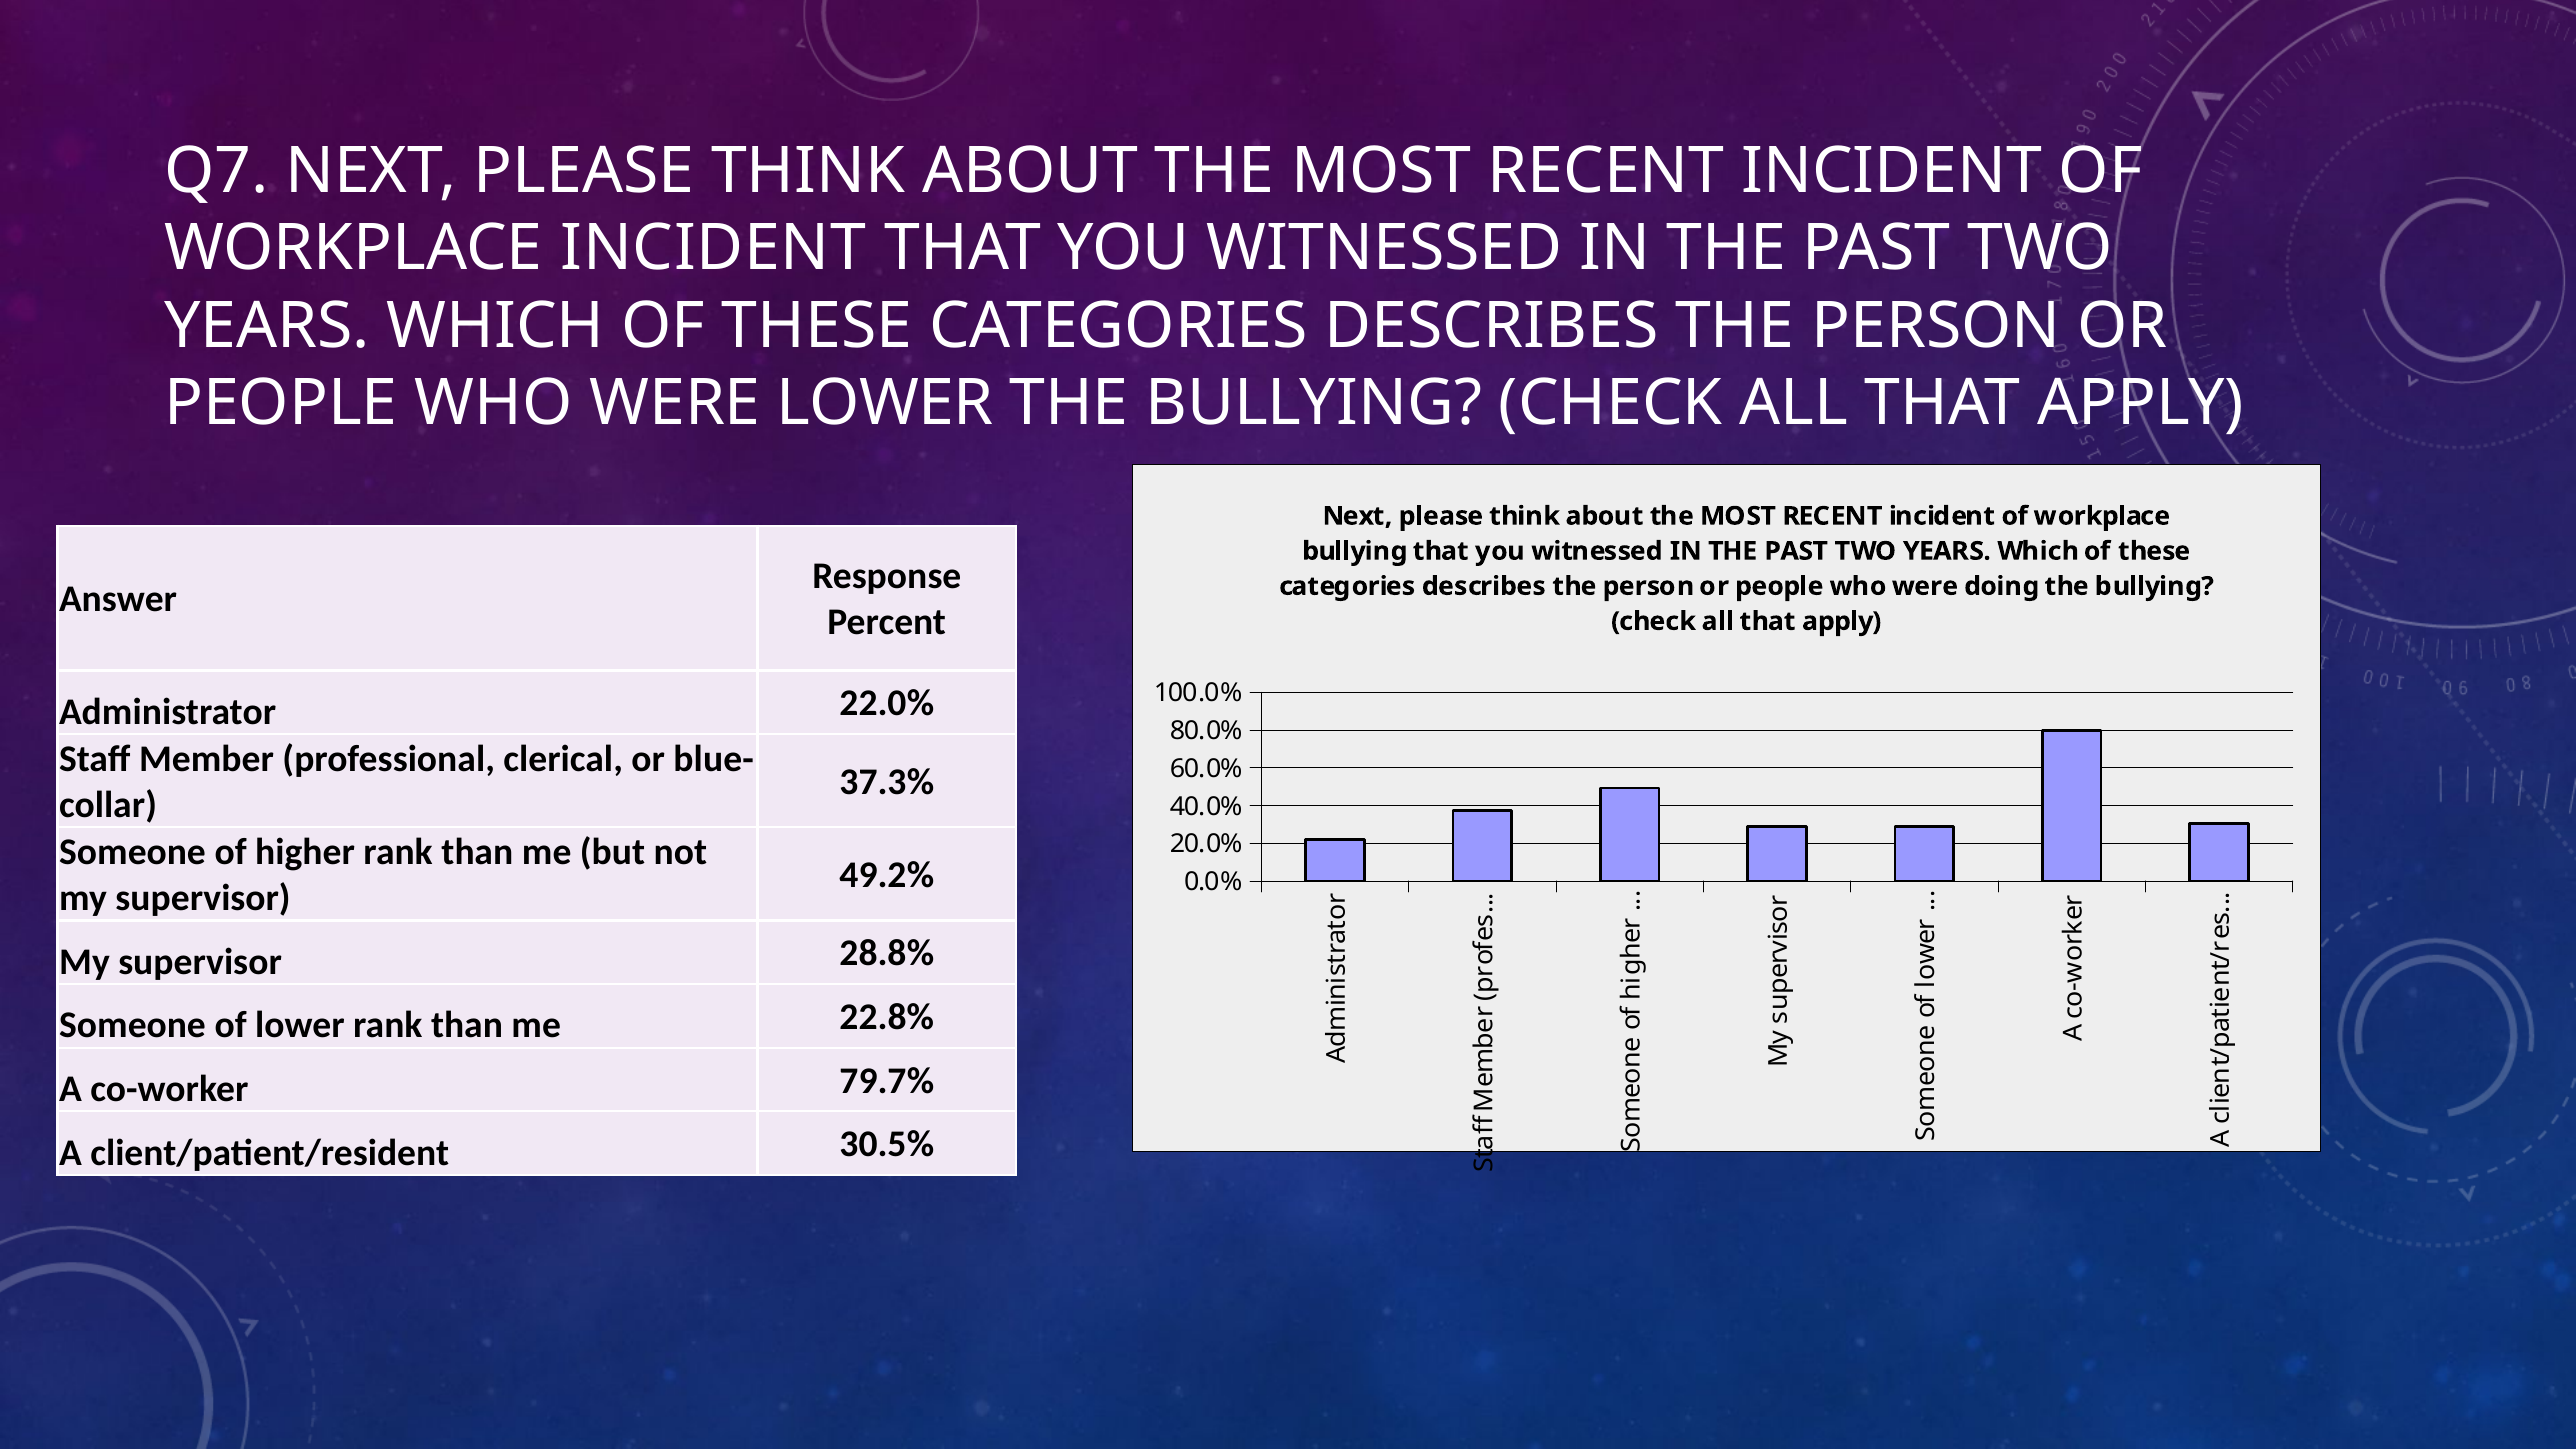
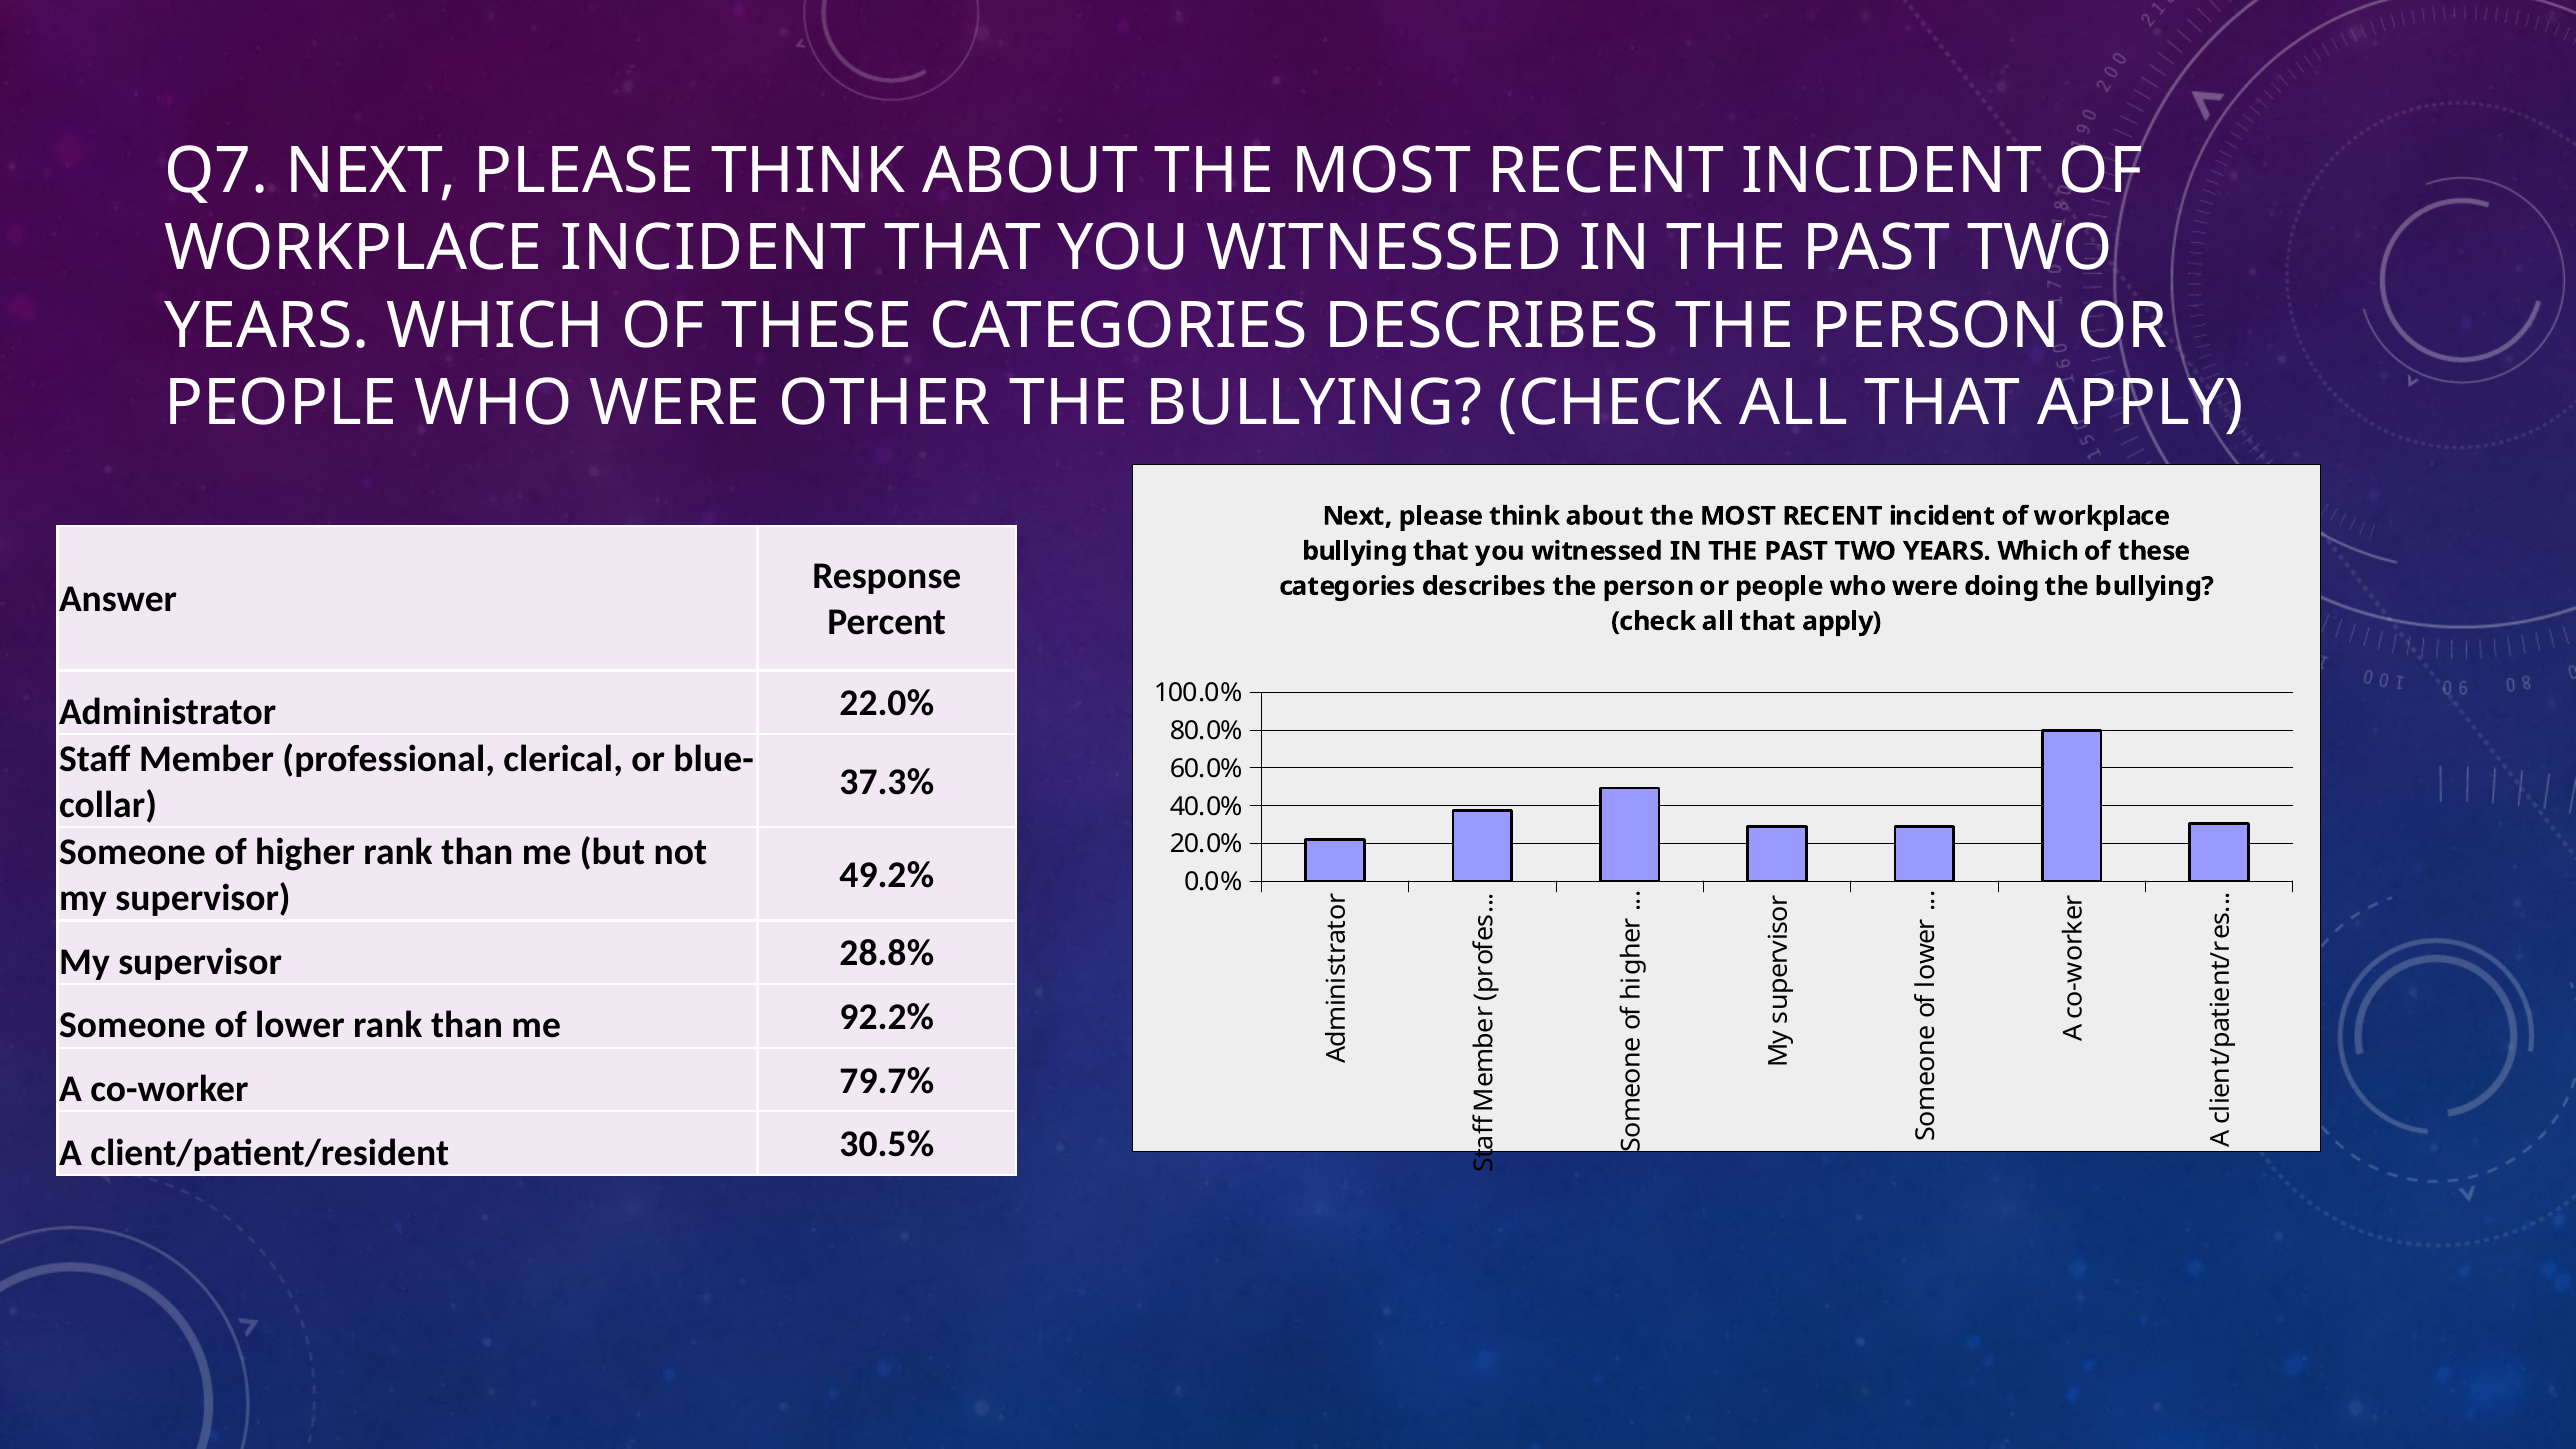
WERE LOWER: LOWER -> OTHER
22.8%: 22.8% -> 92.2%
